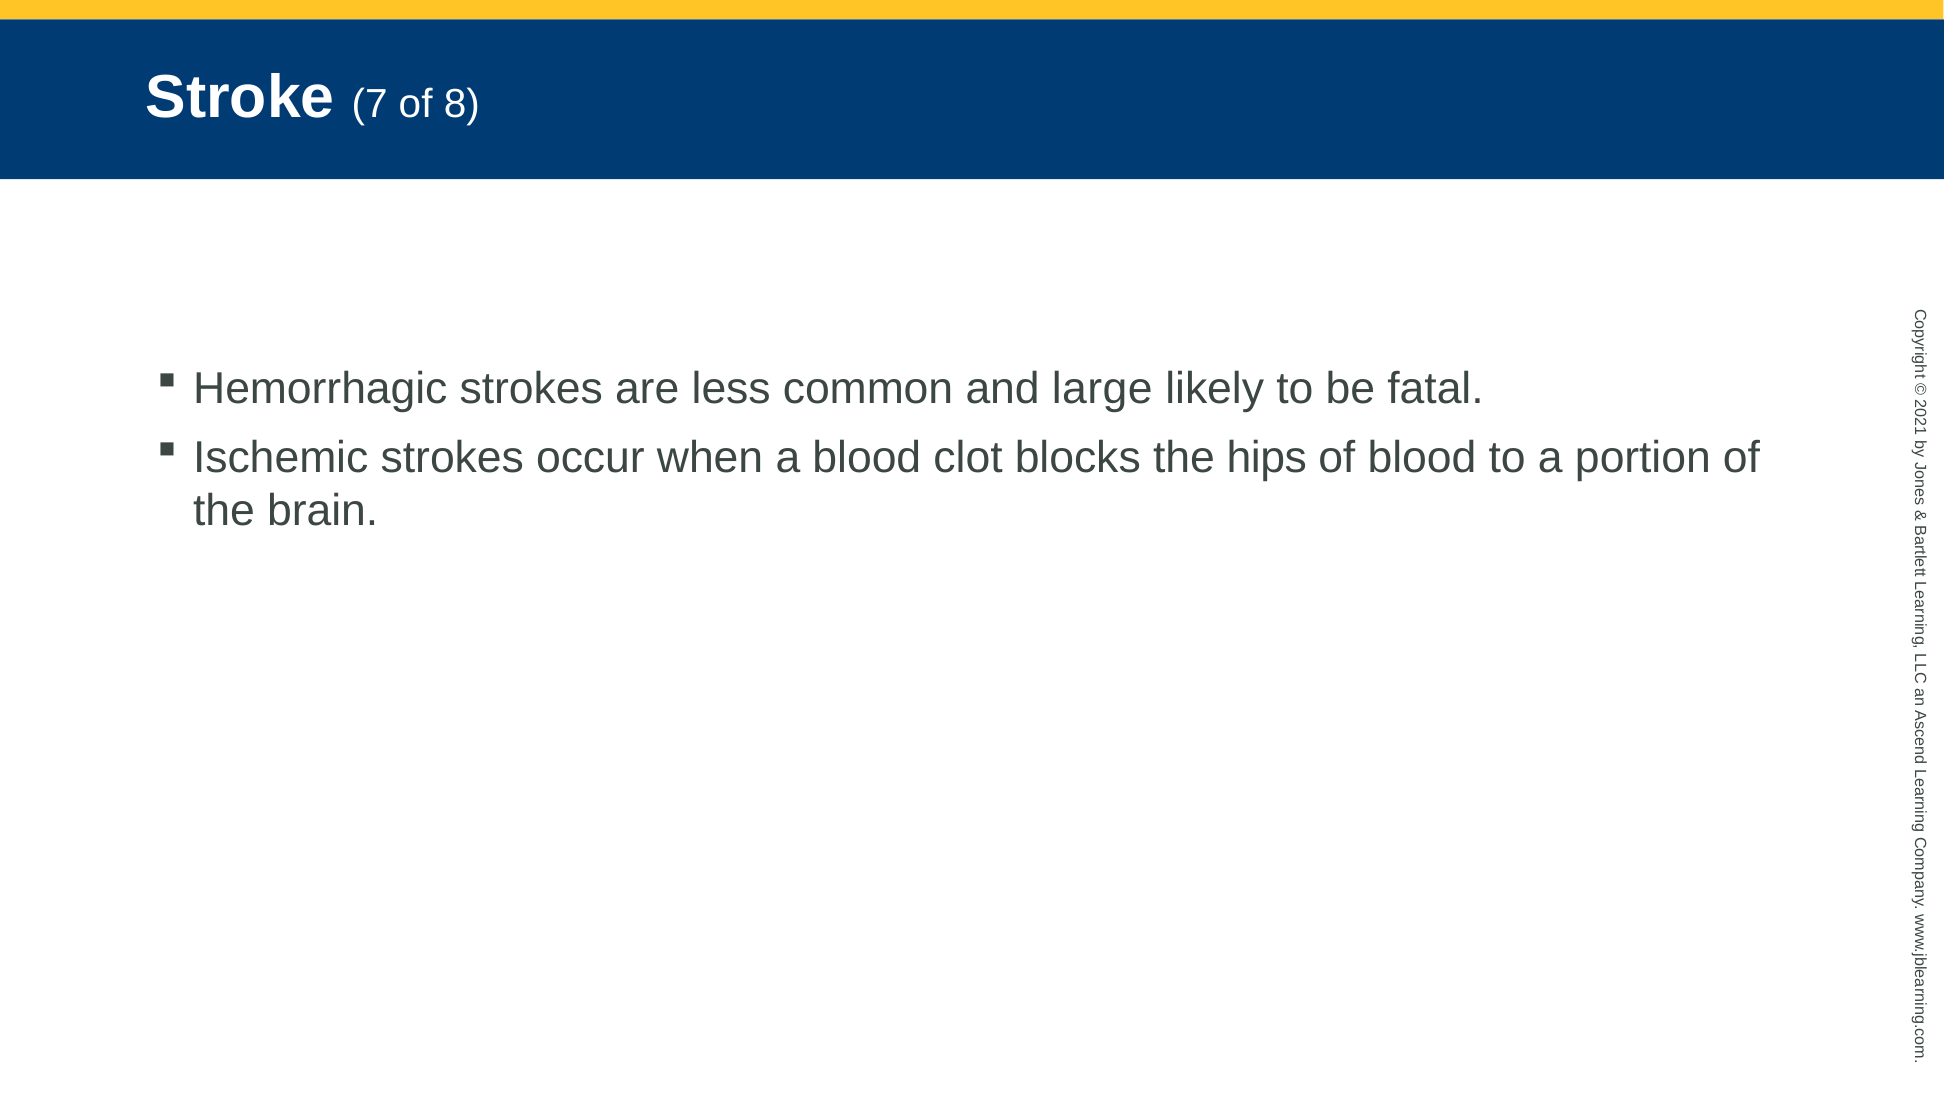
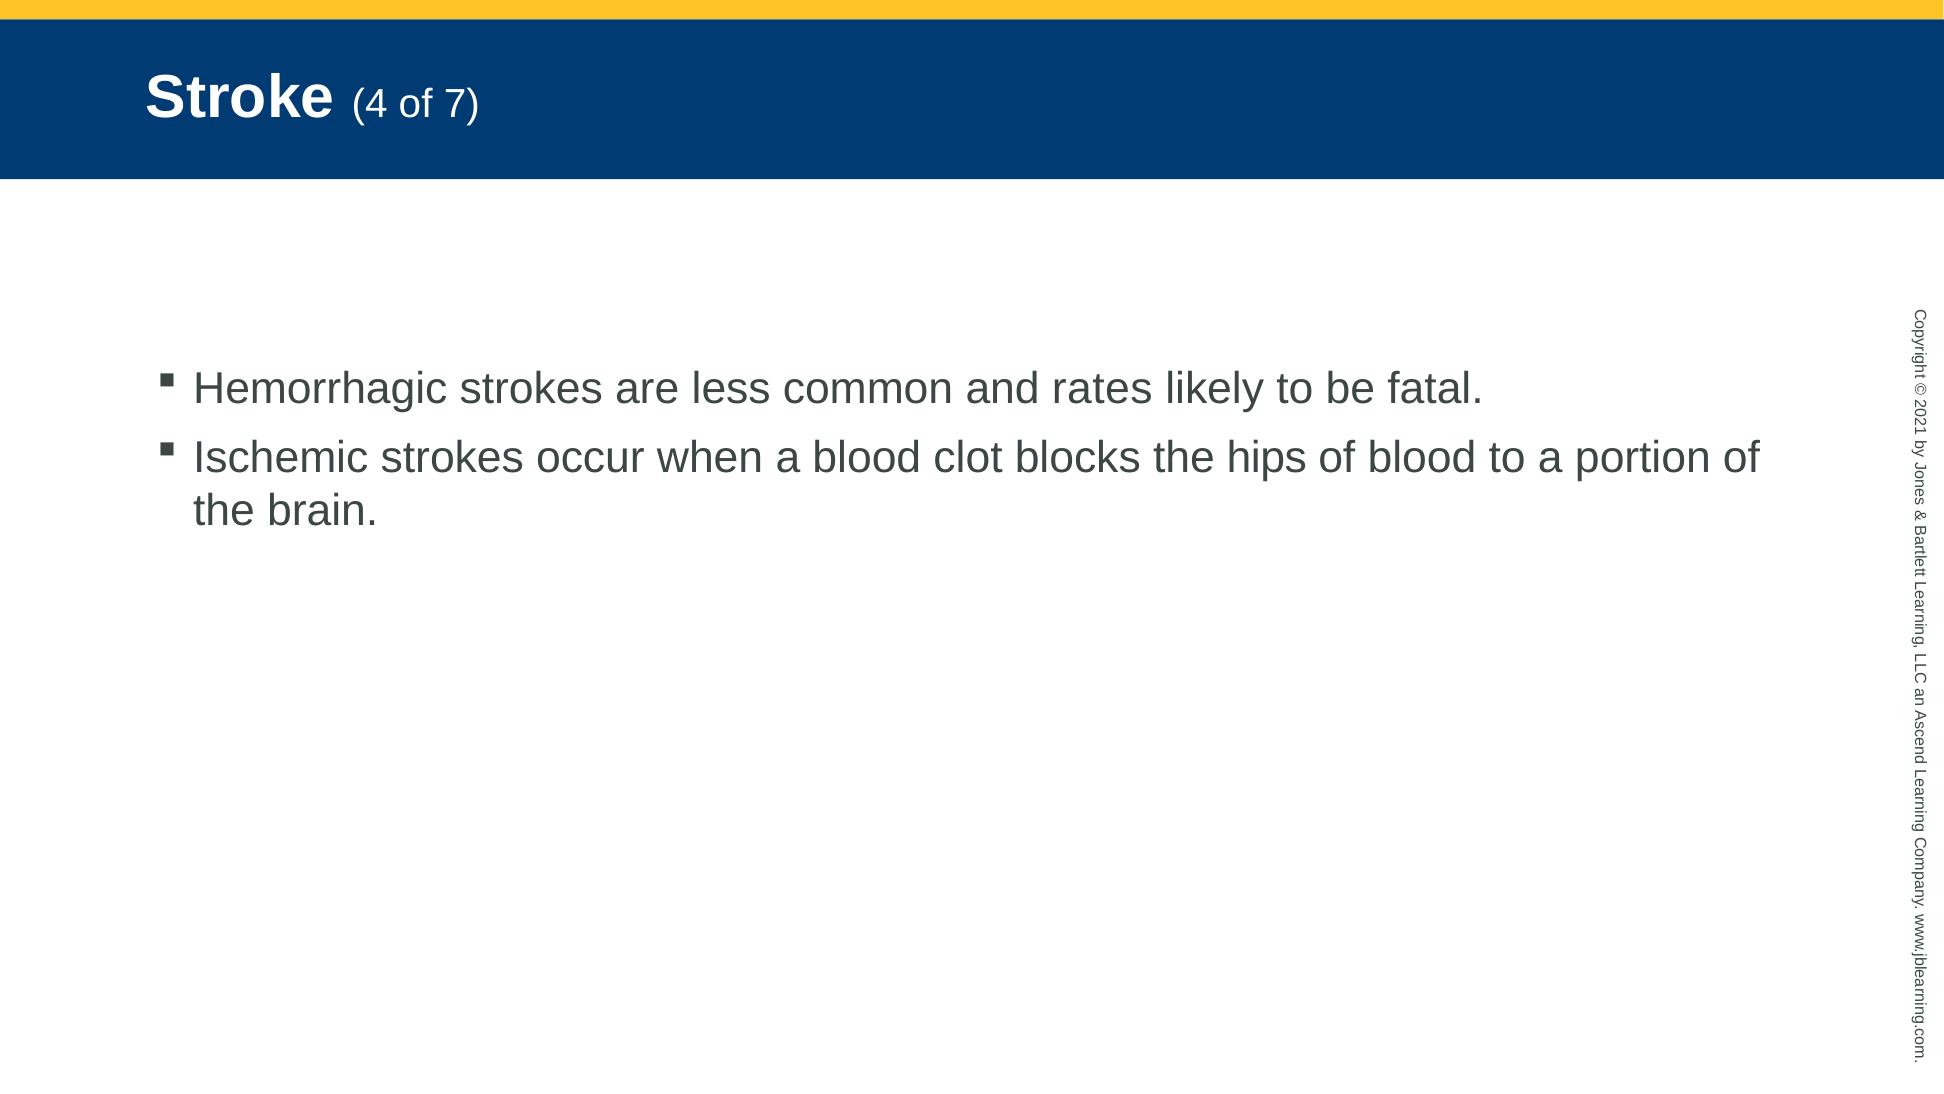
7: 7 -> 4
8: 8 -> 7
large: large -> rates
